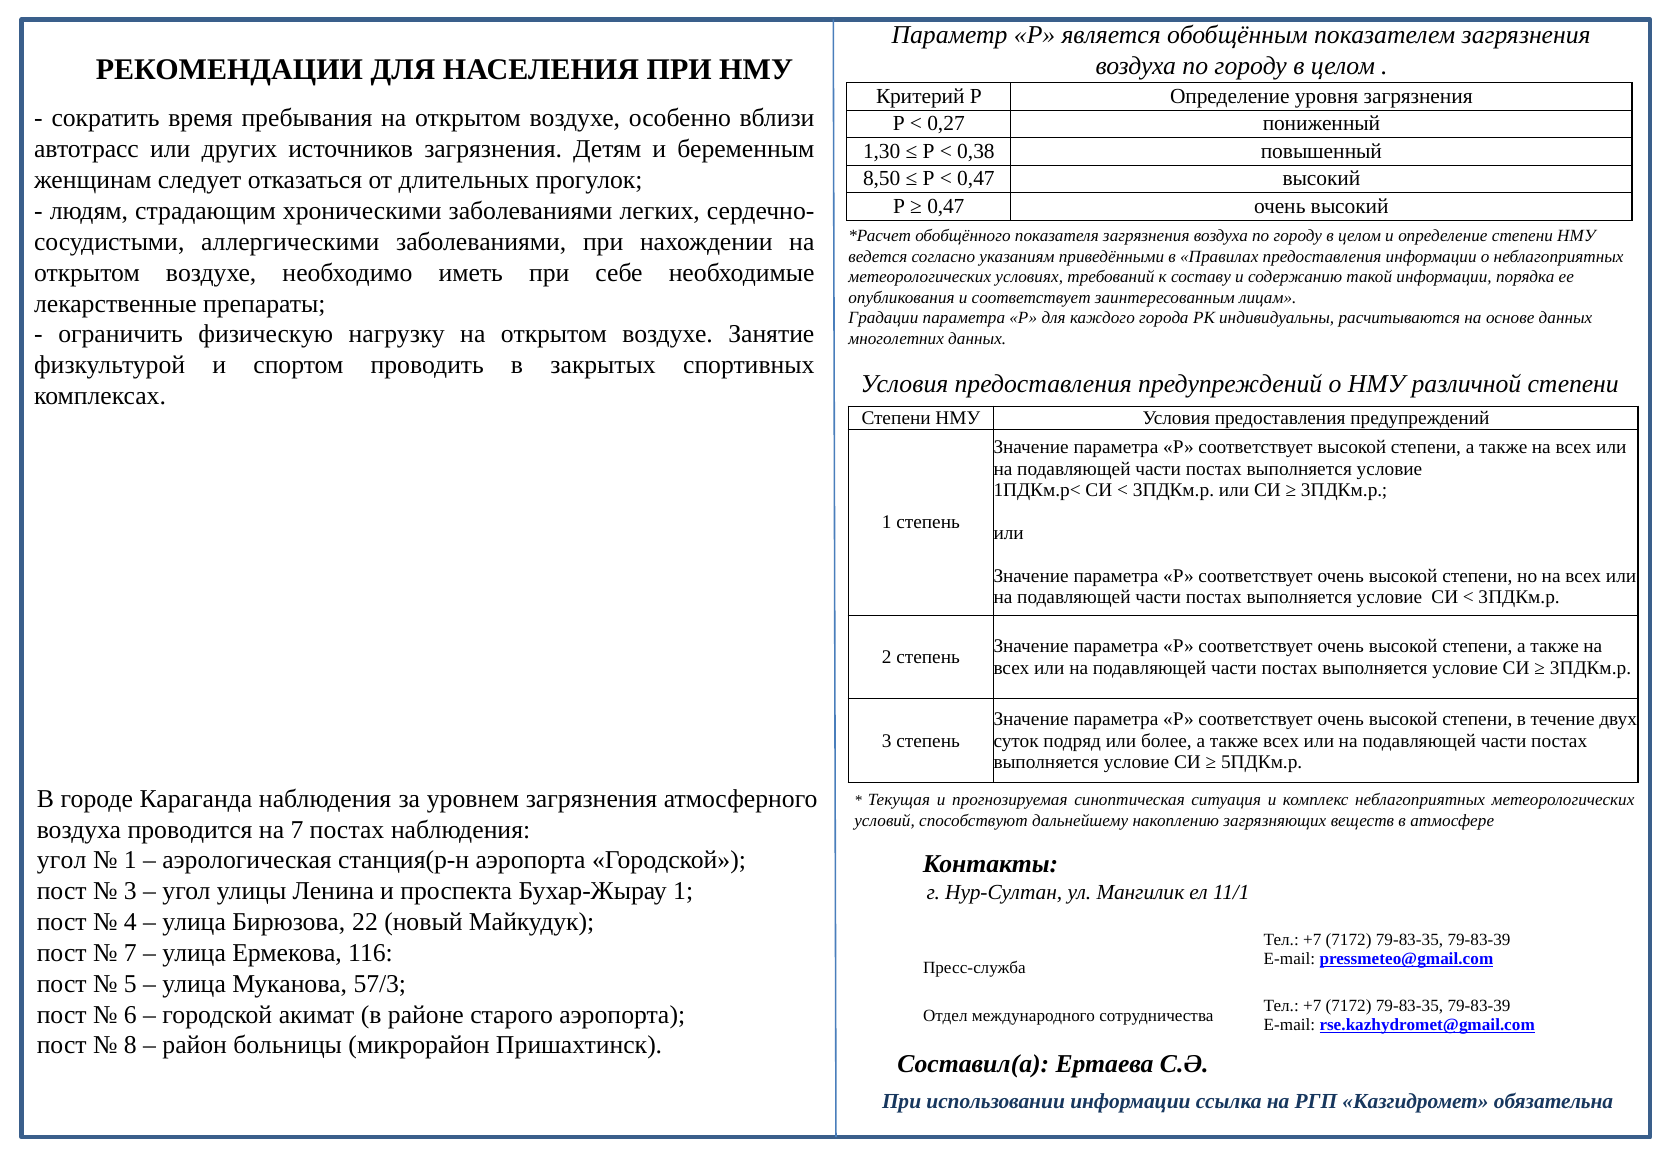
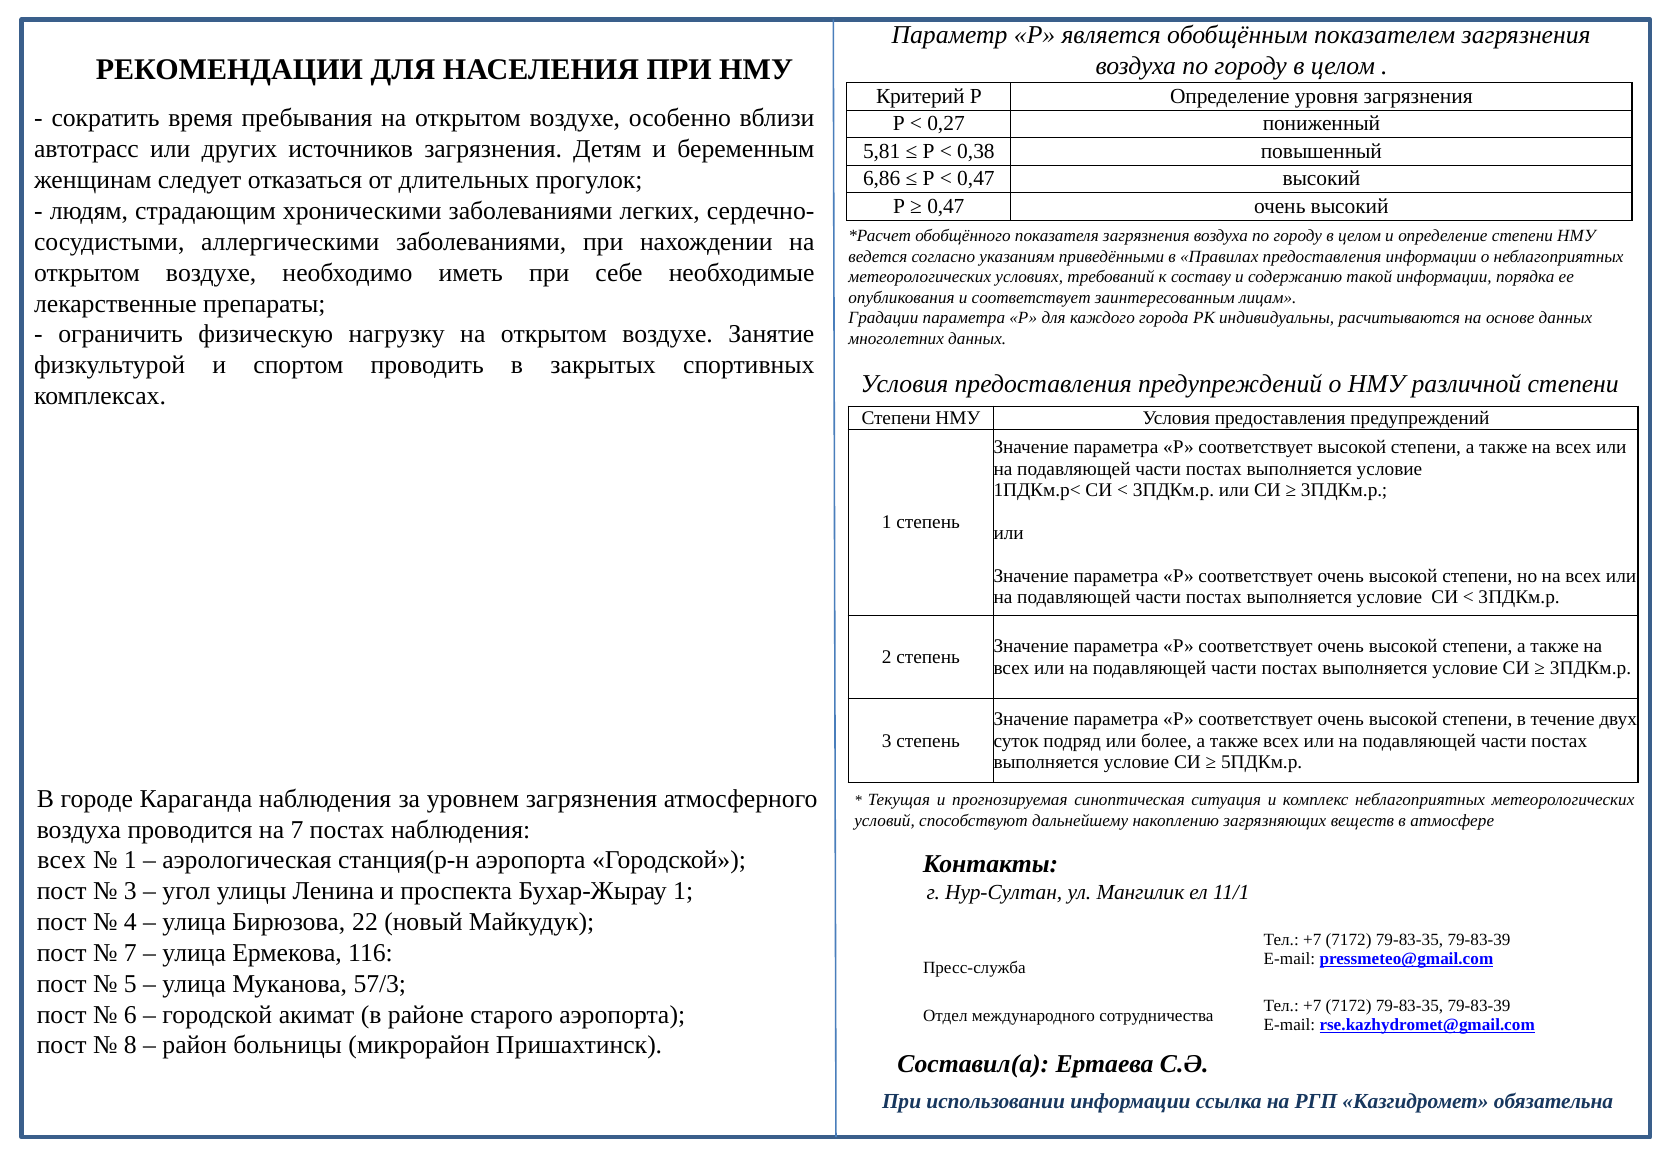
1,30: 1,30 -> 5,81
8,50: 8,50 -> 6,86
угол at (62, 861): угол -> всех
